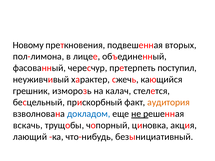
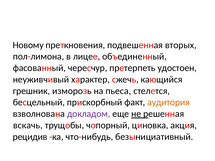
поступил: поступил -> удостоен
калач: калач -> пьеса
докладом colour: blue -> purple
лающий: лающий -> рецидив
